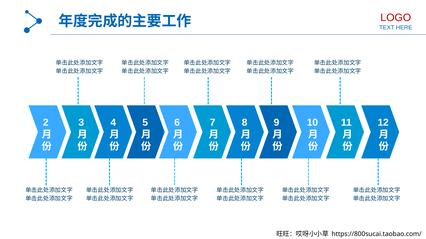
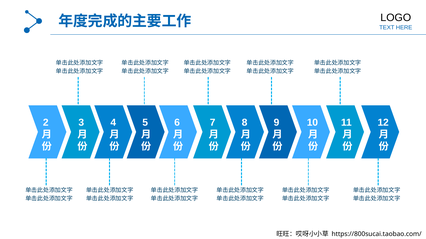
LOGO colour: red -> black
